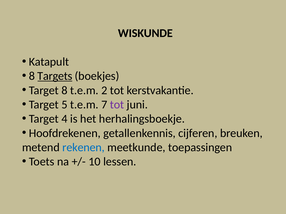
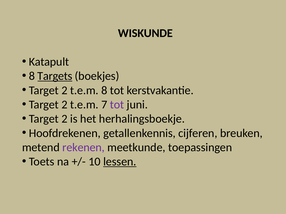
8 at (64, 90): 8 -> 2
t.e.m 2: 2 -> 8
5 at (64, 105): 5 -> 2
4 at (64, 119): 4 -> 2
rekenen colour: blue -> purple
lessen underline: none -> present
